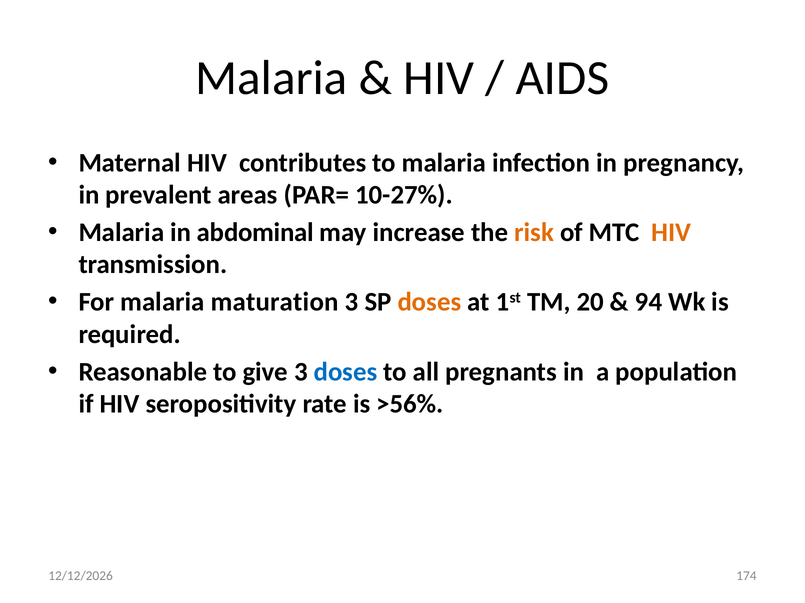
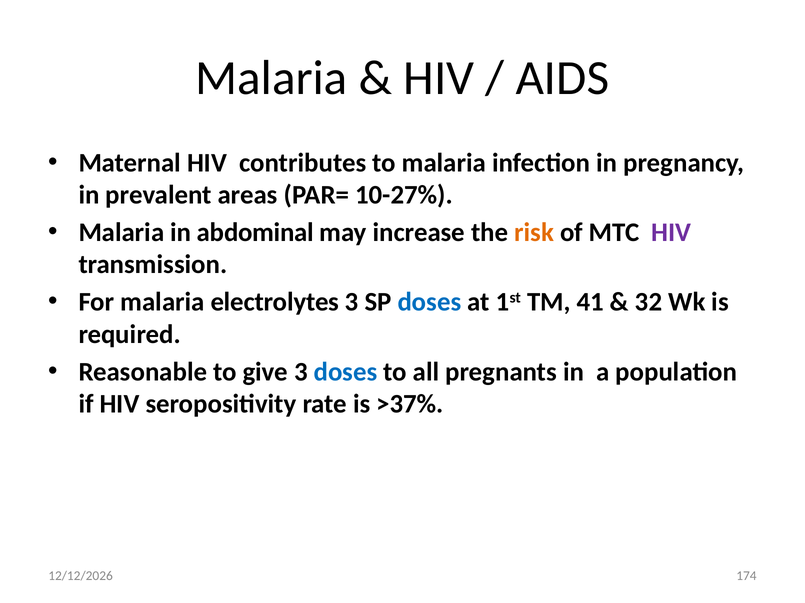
HIV at (671, 233) colour: orange -> purple
maturation: maturation -> electrolytes
doses at (429, 302) colour: orange -> blue
20: 20 -> 41
94: 94 -> 32
>56%: >56% -> >37%
